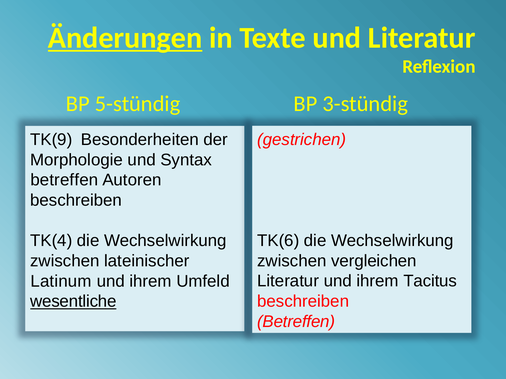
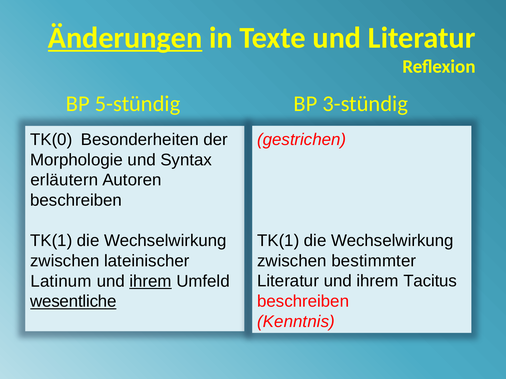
TK(9: TK(9 -> TK(0
betreffen at (64, 180): betreffen -> erläutern
TK(4 at (51, 241): TK(4 -> TK(1
TK(6 at (278, 241): TK(6 -> TK(1
vergleichen: vergleichen -> bestimmter
ihrem at (151, 281) underline: none -> present
Betreffen at (296, 322): Betreffen -> Kenntnis
